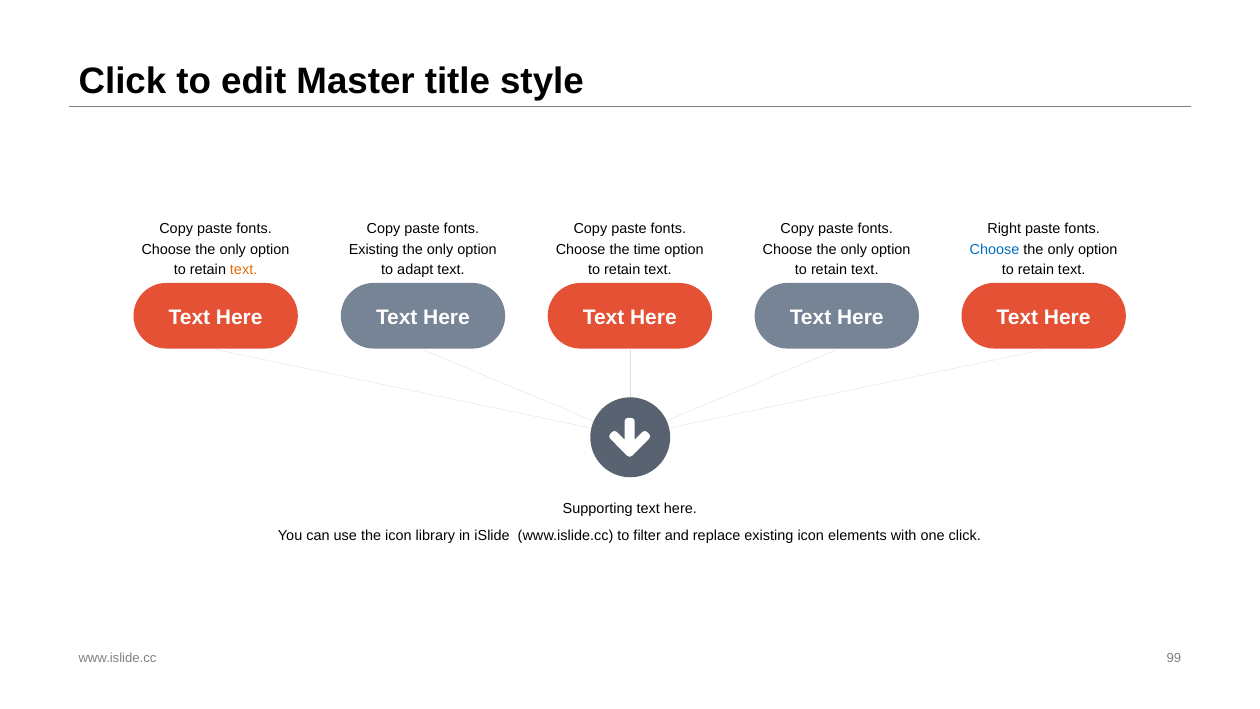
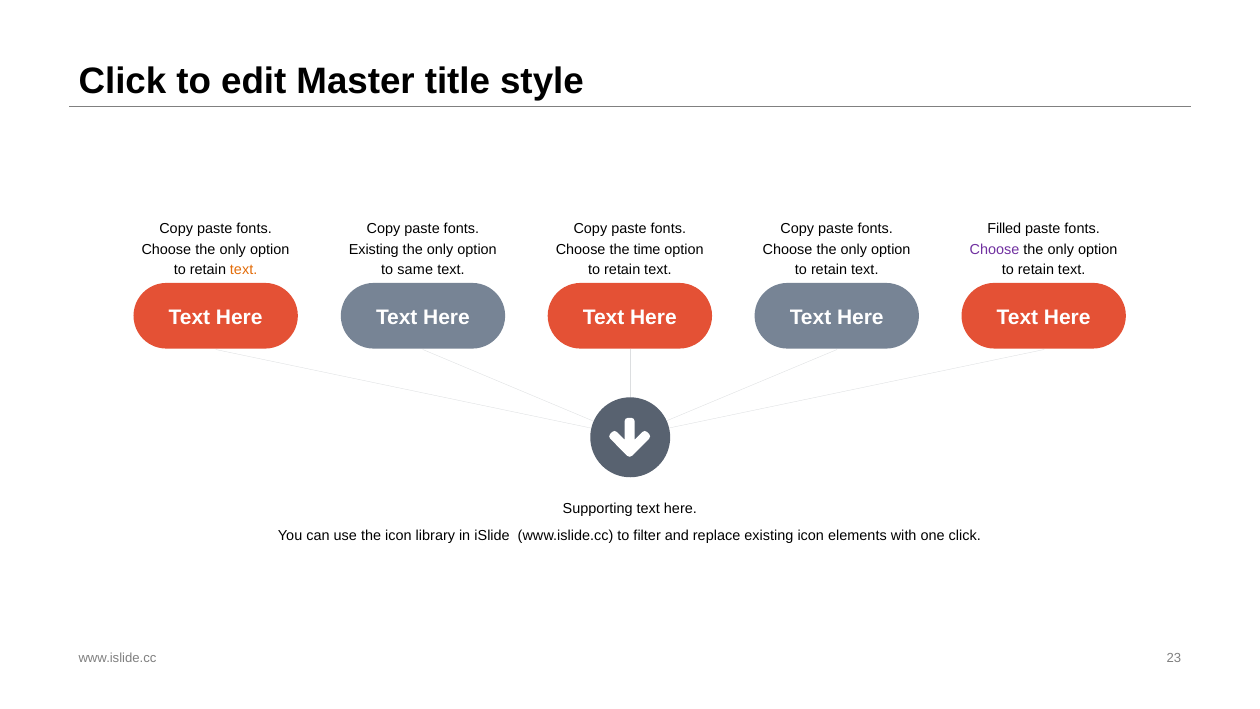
Right: Right -> Filled
Choose at (994, 249) colour: blue -> purple
adapt: adapt -> same
99: 99 -> 23
